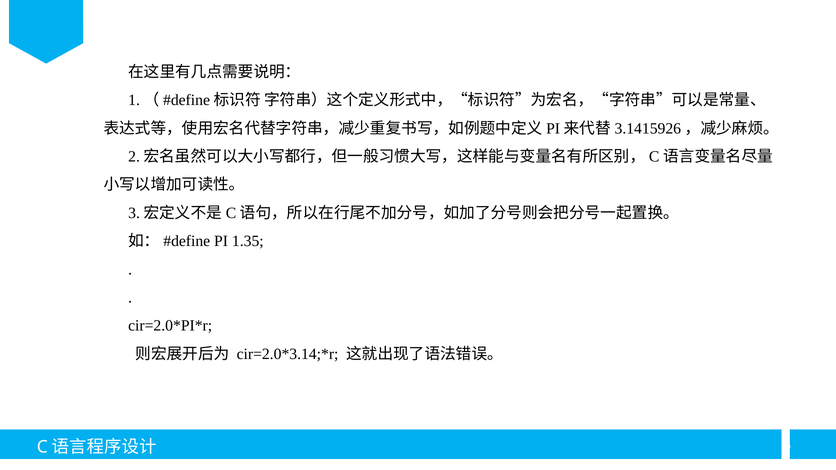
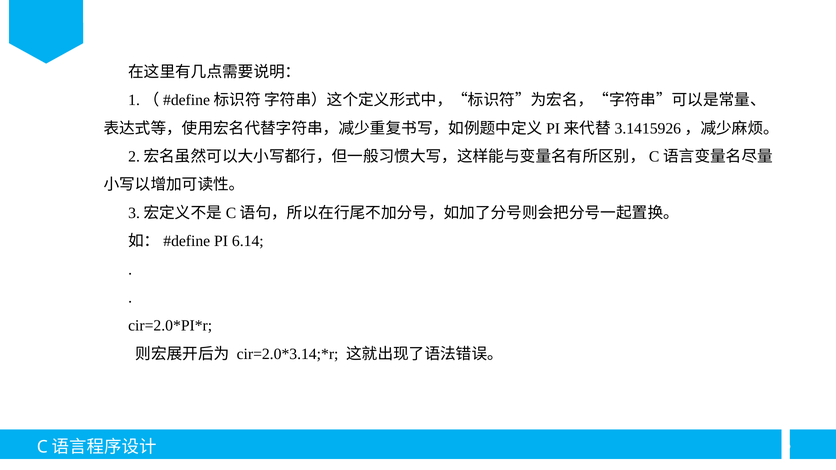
1.35: 1.35 -> 6.14
